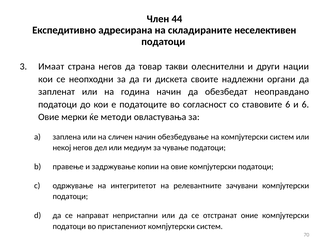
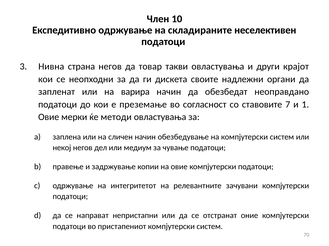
44: 44 -> 10
Експедитивно адресирана: адресирана -> одржување
Имаат: Имаат -> Нивна
такви олеснителни: олеснителни -> овластувања
нации: нации -> крајот
година: година -> варира
податoците: податoците -> преземање
ставовите 6: 6 -> 7
и 6: 6 -> 1
